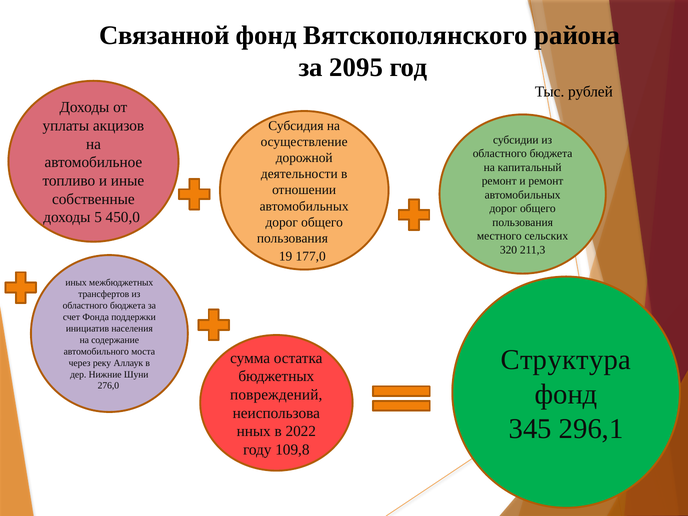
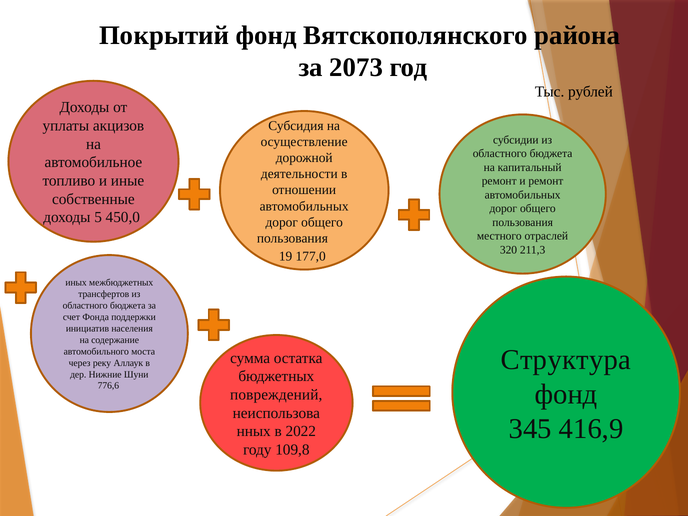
Связанной: Связанной -> Покрытий
2095: 2095 -> 2073
сельских: сельских -> отраслей
276,0: 276,0 -> 776,6
296,1: 296,1 -> 416,9
